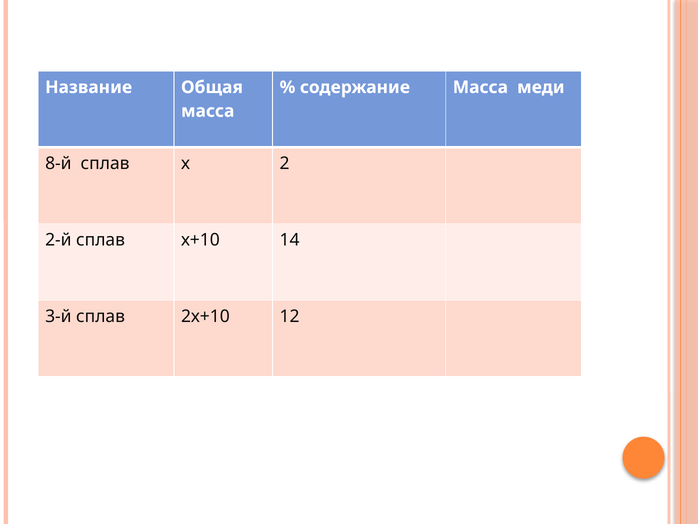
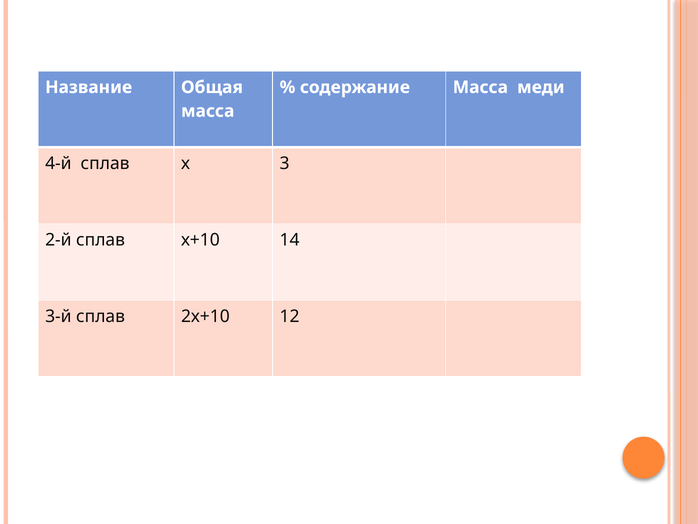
8-й: 8-й -> 4-й
2: 2 -> 3
